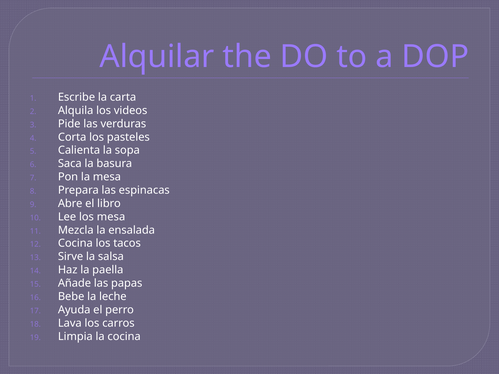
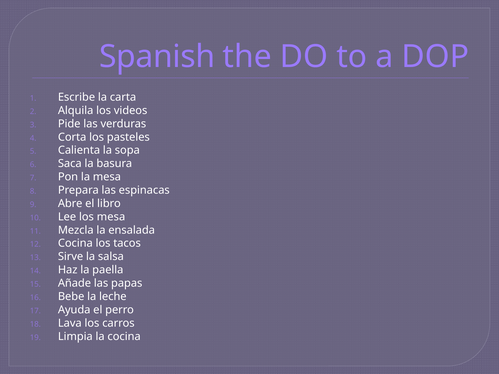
Alquilar: Alquilar -> Spanish
